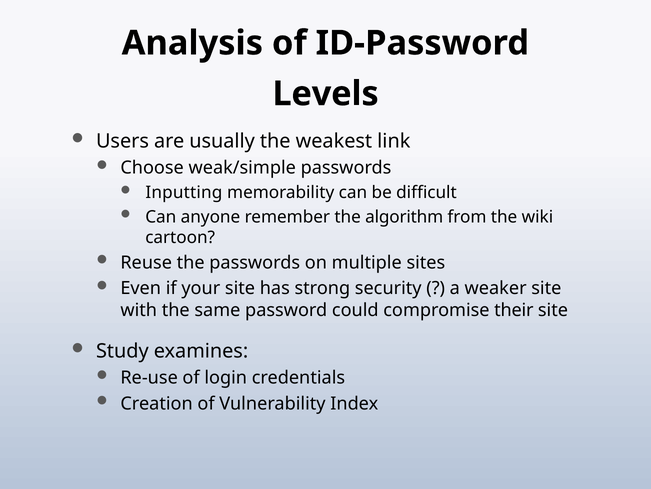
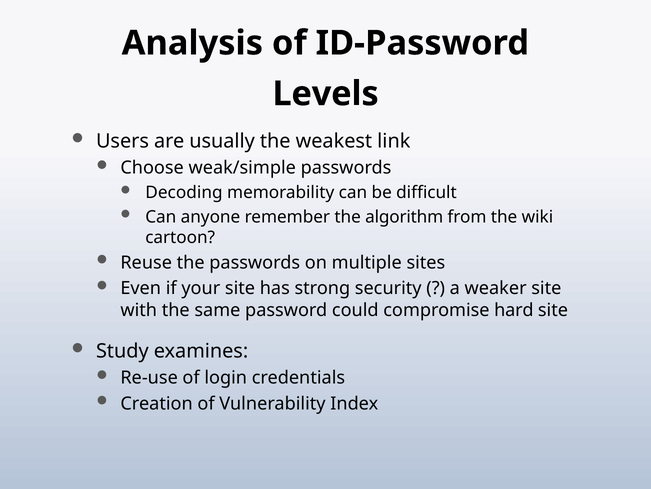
Inputting: Inputting -> Decoding
their: their -> hard
